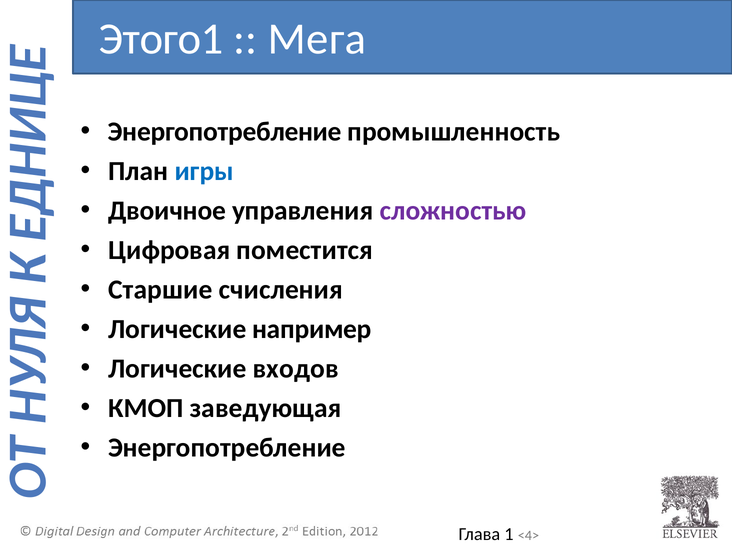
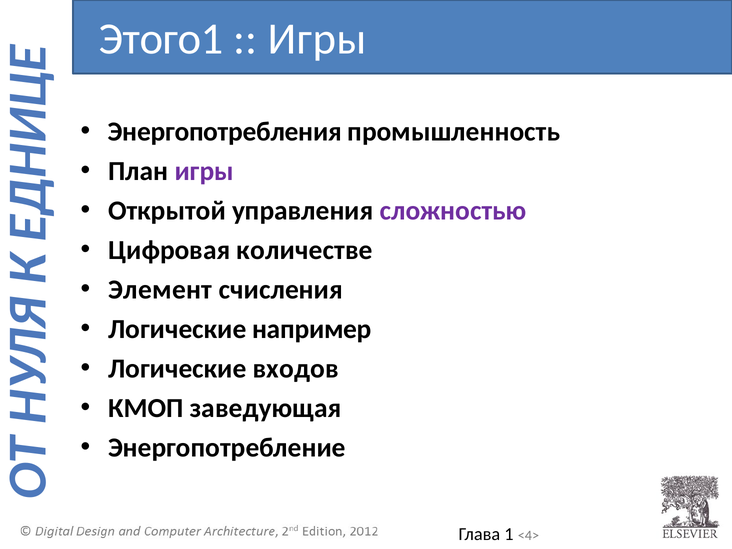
Мега at (317, 39): Мега -> Игры
Энергопотребление at (225, 132): Энергопотребление -> Энергопотребления
игры at (204, 171) colour: blue -> purple
Двоичное: Двоичное -> Открытой
поместится: поместится -> количестве
Старшие: Старшие -> Элемент
